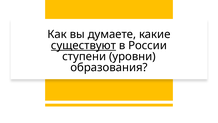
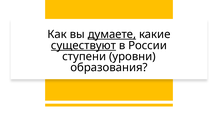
думаете underline: none -> present
